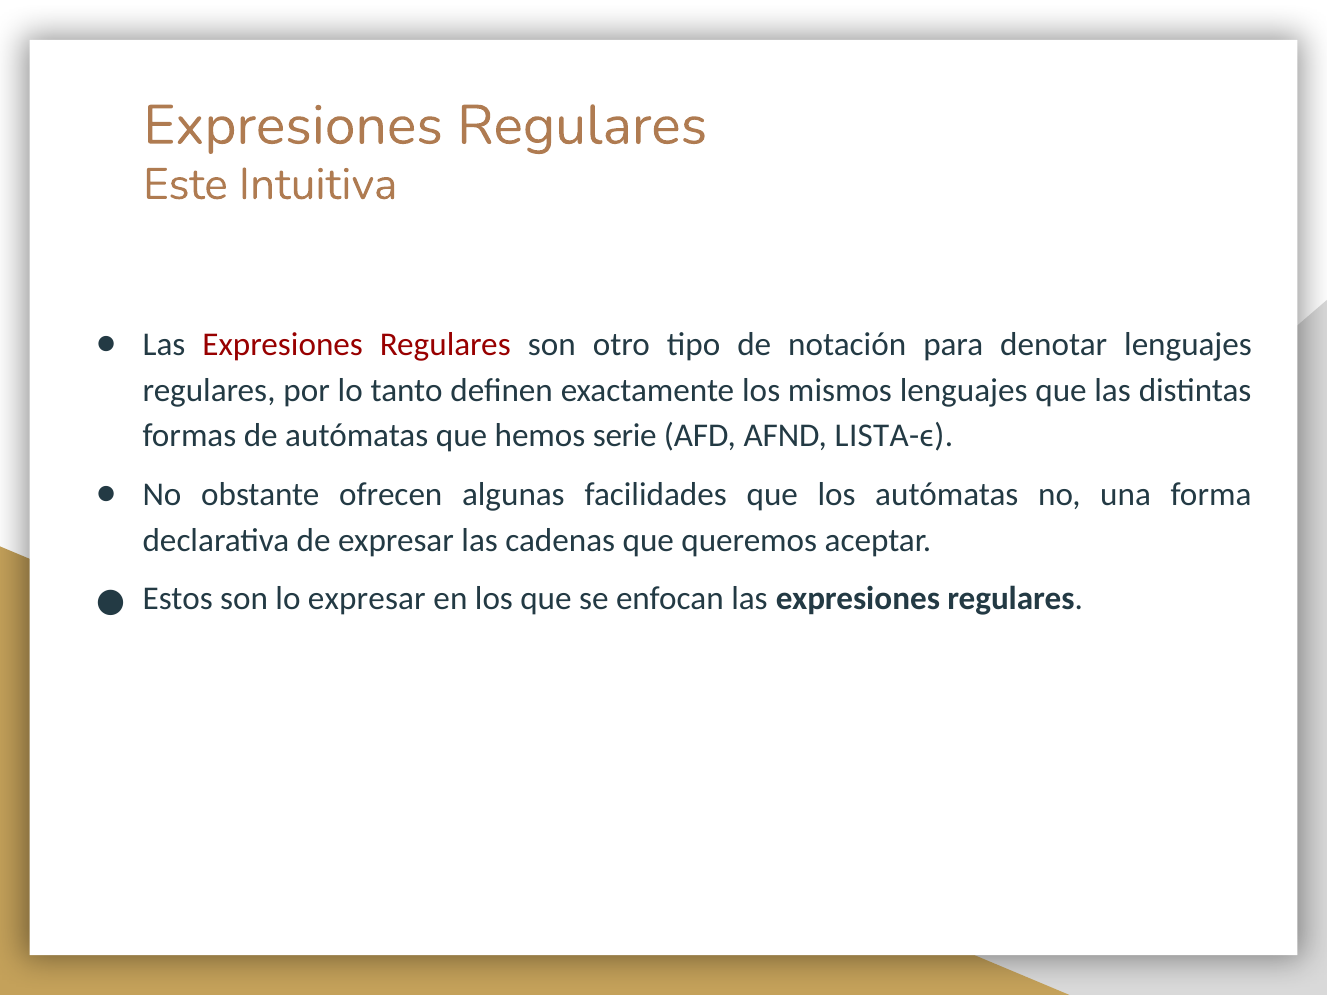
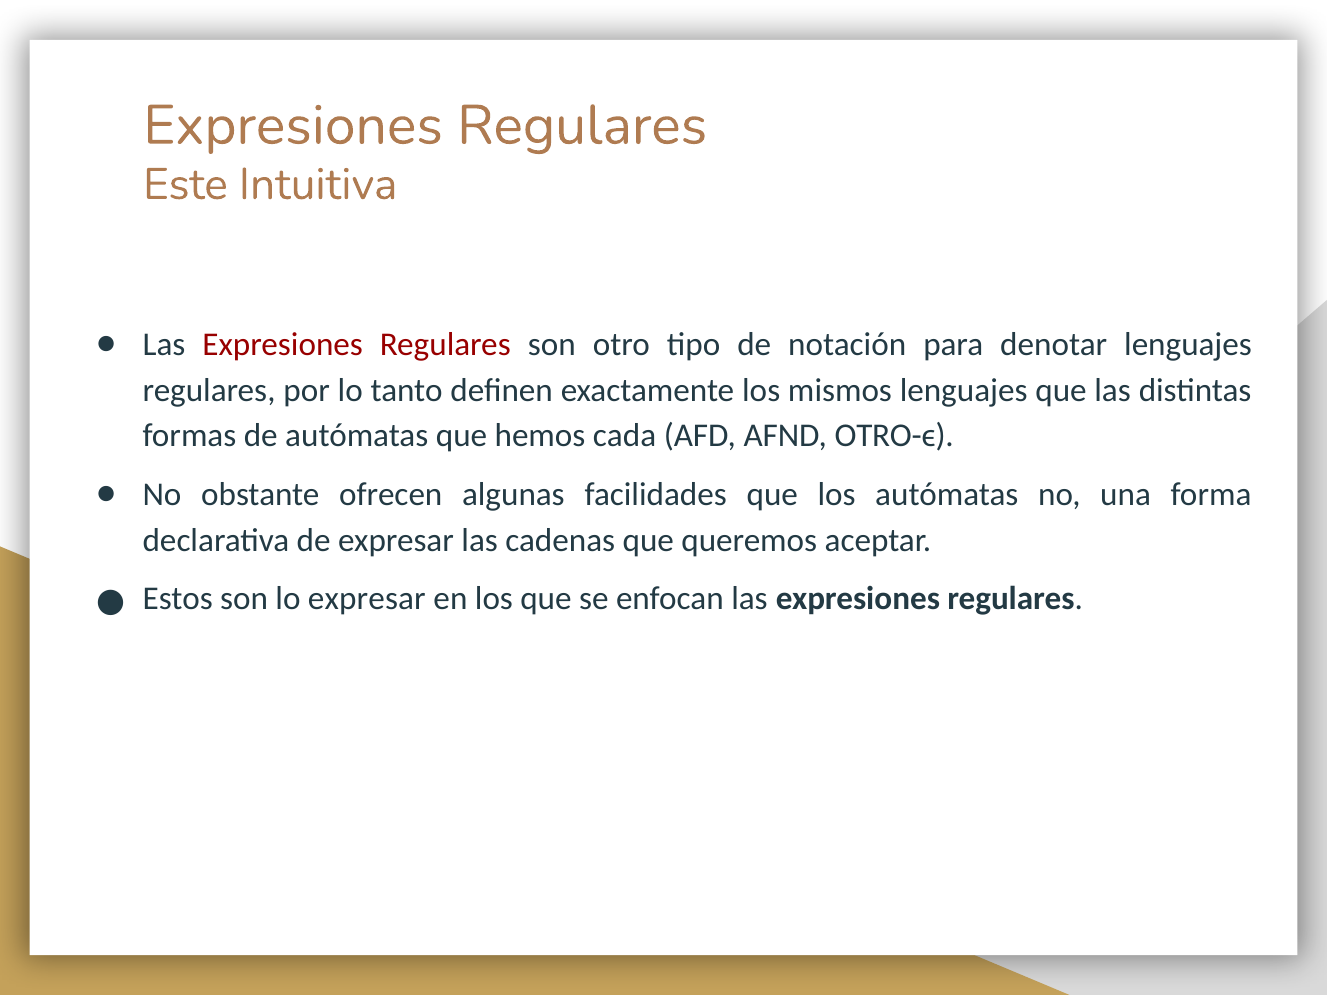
serie: serie -> cada
LISTA-ϵ: LISTA-ϵ -> OTRO-ϵ
